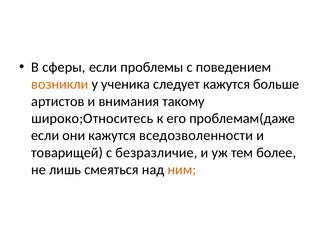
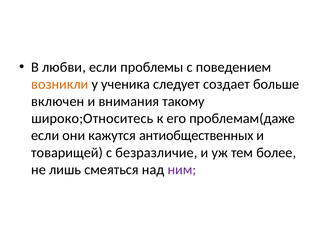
сферы: сферы -> любви
следует кажутся: кажутся -> создает
артистов: артистов -> включен
вседозволенности: вседозволенности -> антиобщественных
ним colour: orange -> purple
